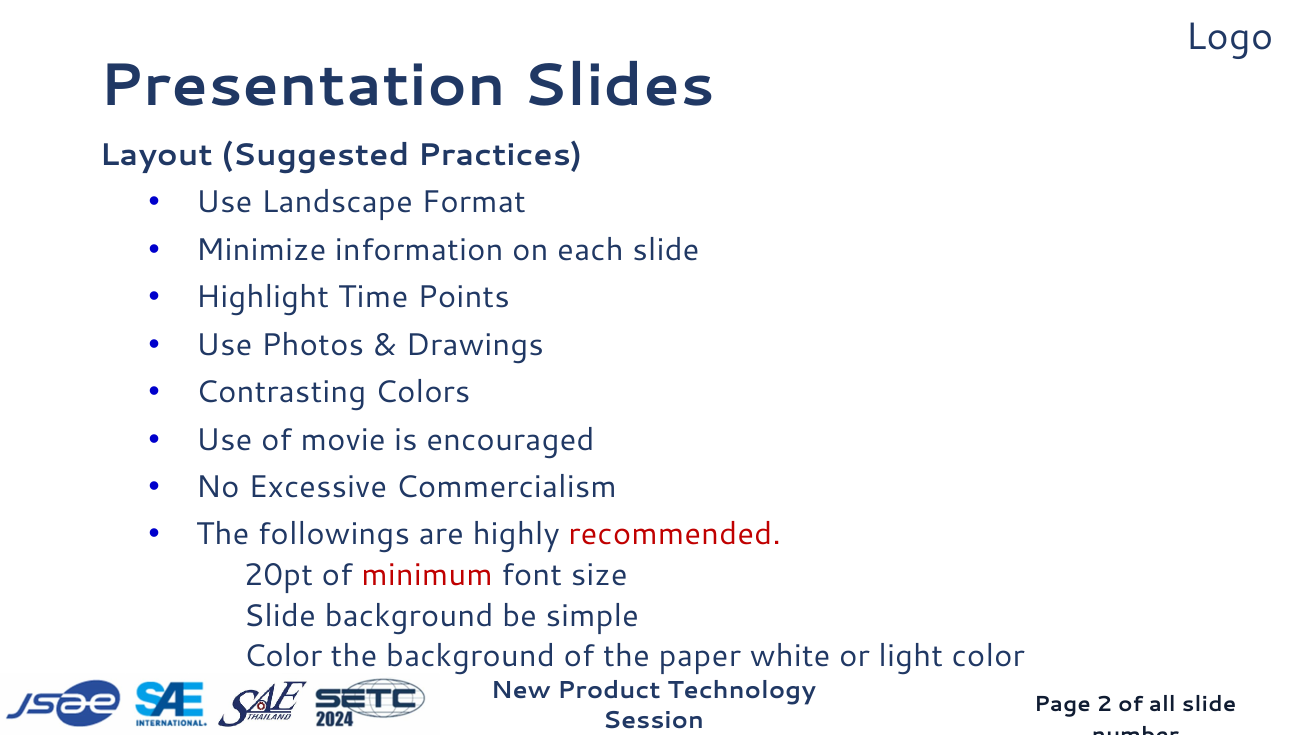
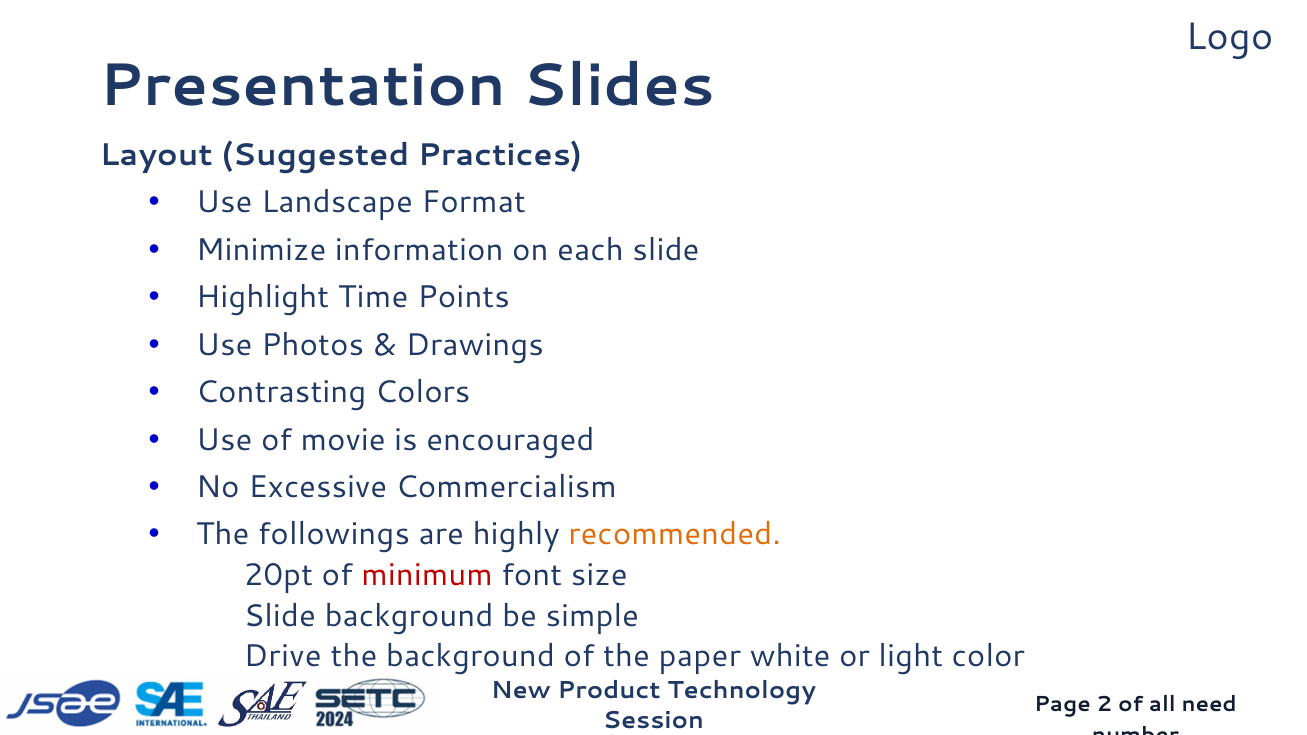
recommended colour: red -> orange
Color at (283, 657): Color -> Drive
all slide: slide -> need
